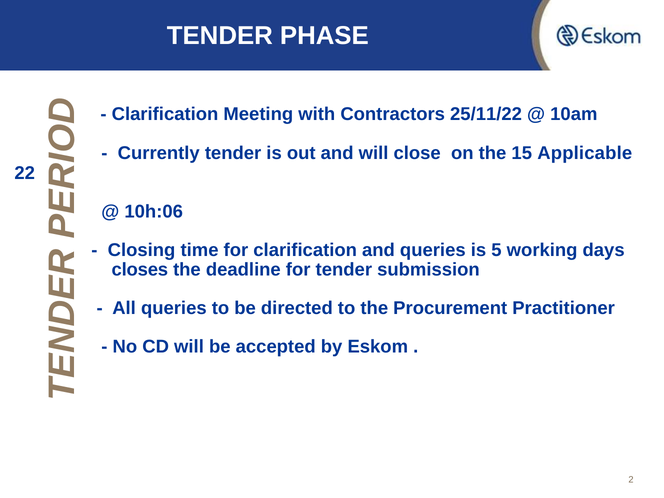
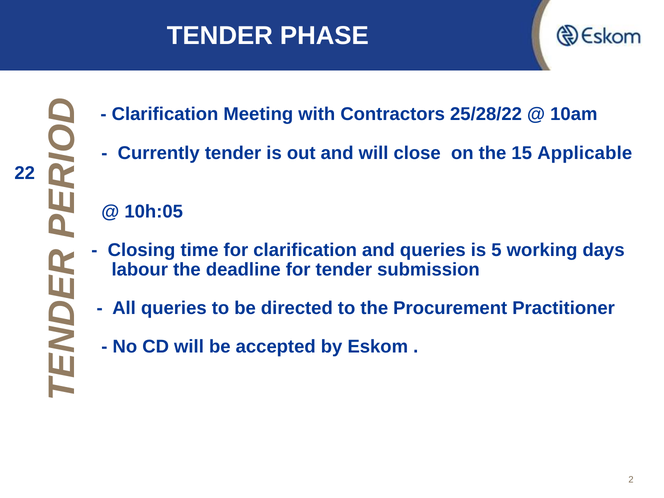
25/11/22: 25/11/22 -> 25/28/22
10h:06: 10h:06 -> 10h:05
closes: closes -> labour
